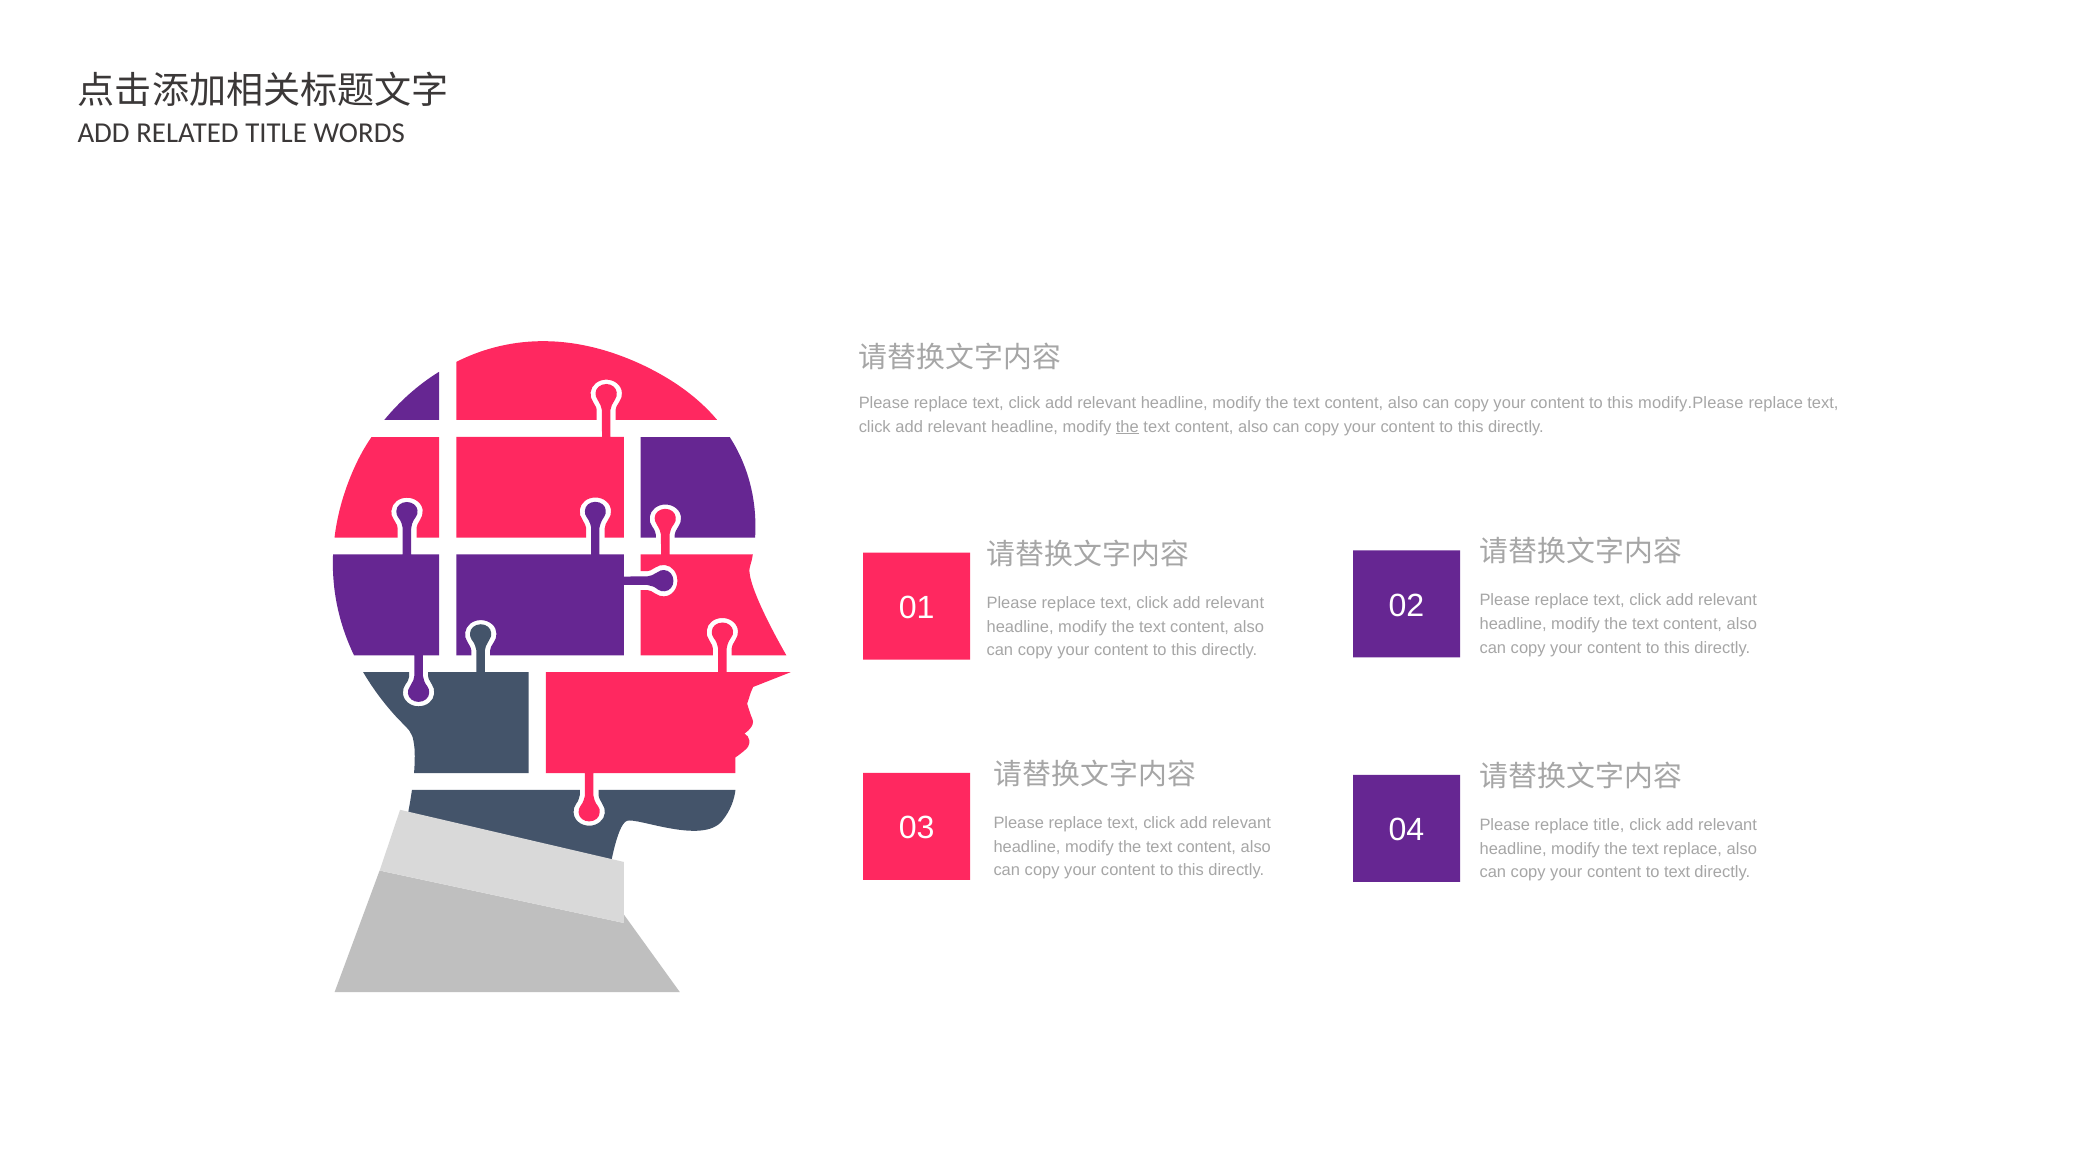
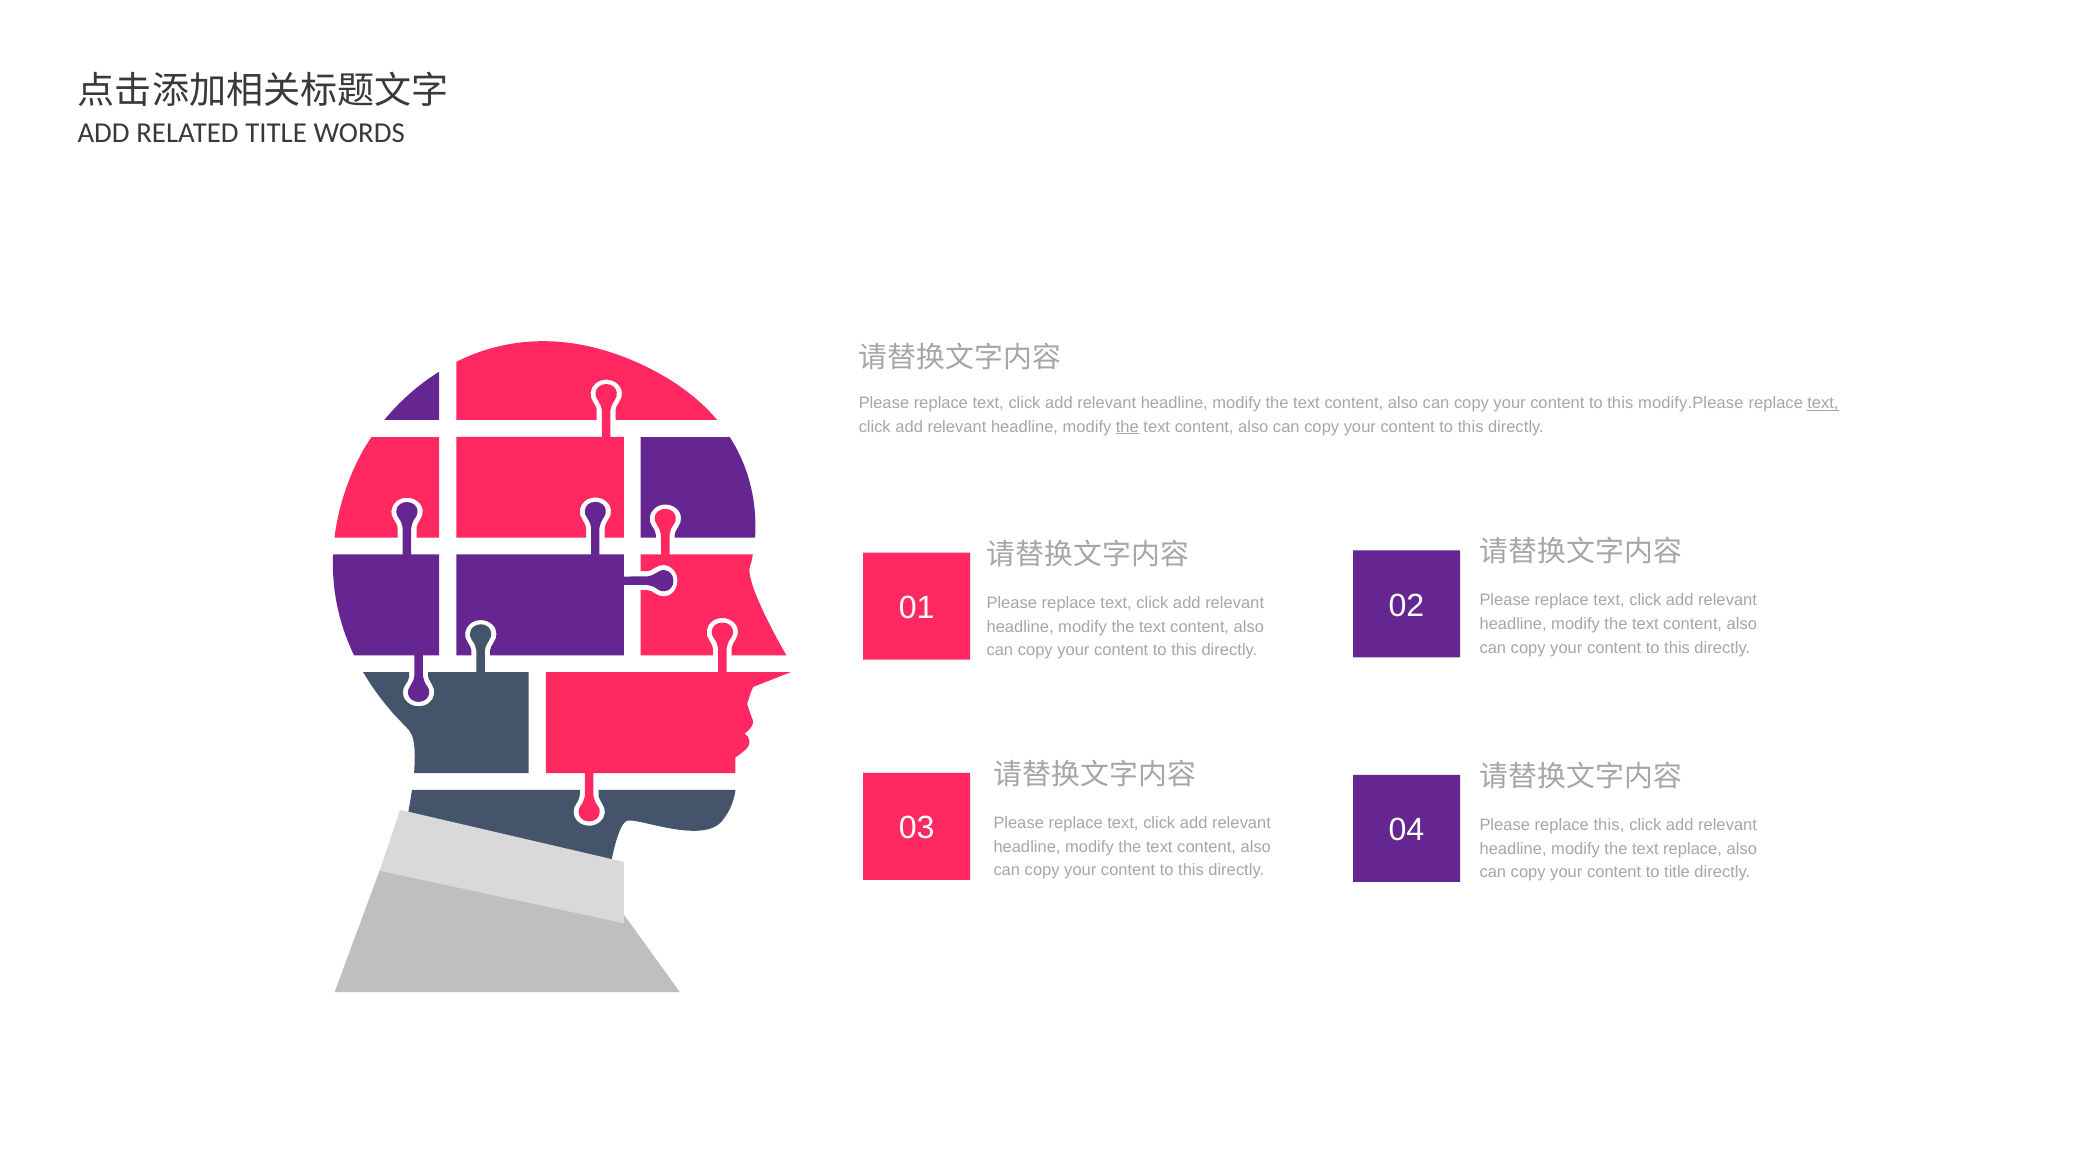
text at (1823, 403) underline: none -> present
replace title: title -> this
to text: text -> title
